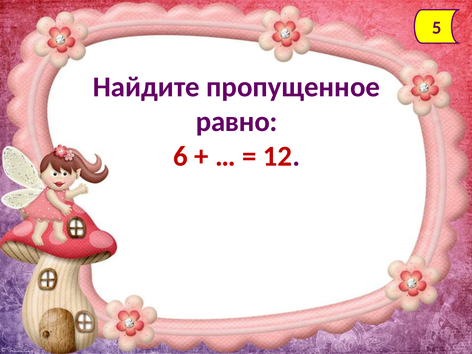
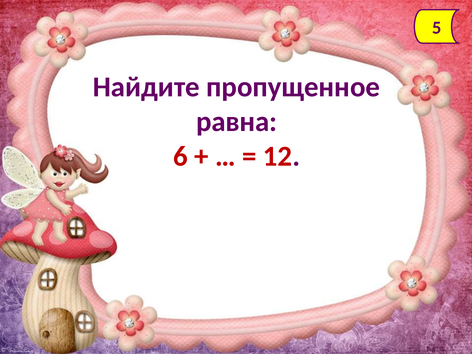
равно: равно -> равна
